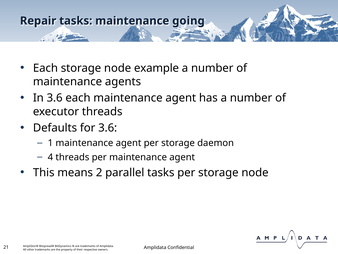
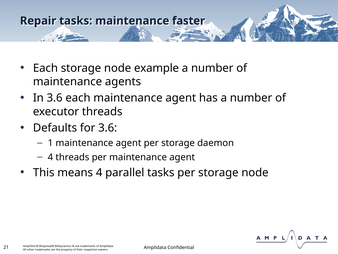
going: going -> faster
means 2: 2 -> 4
